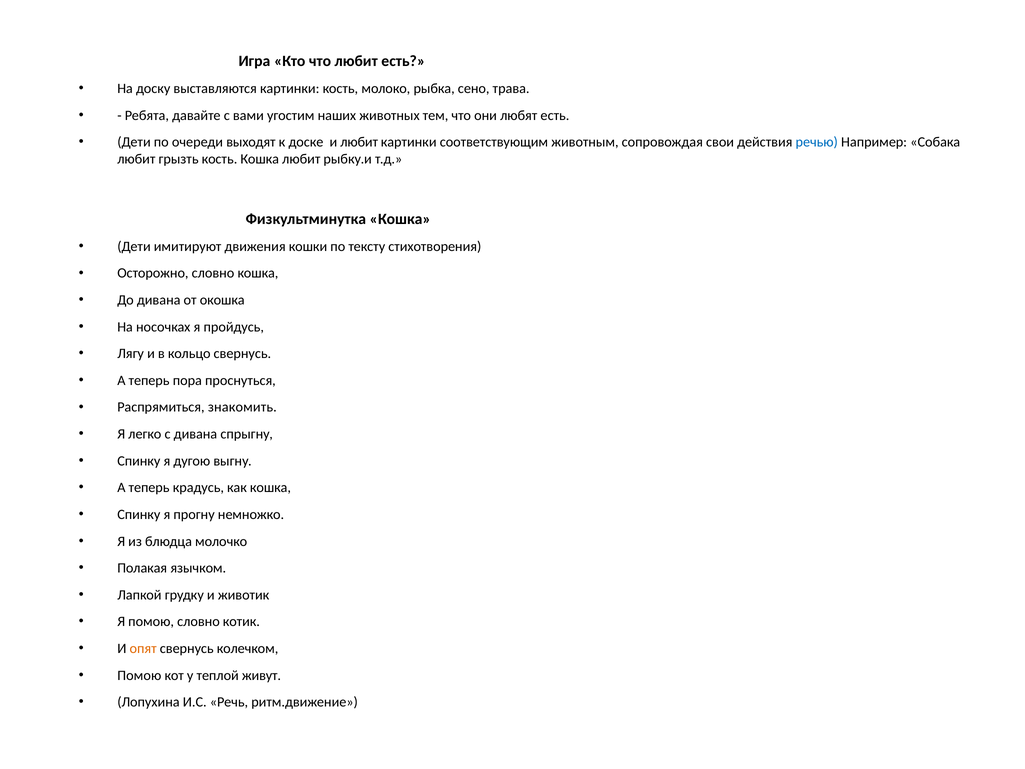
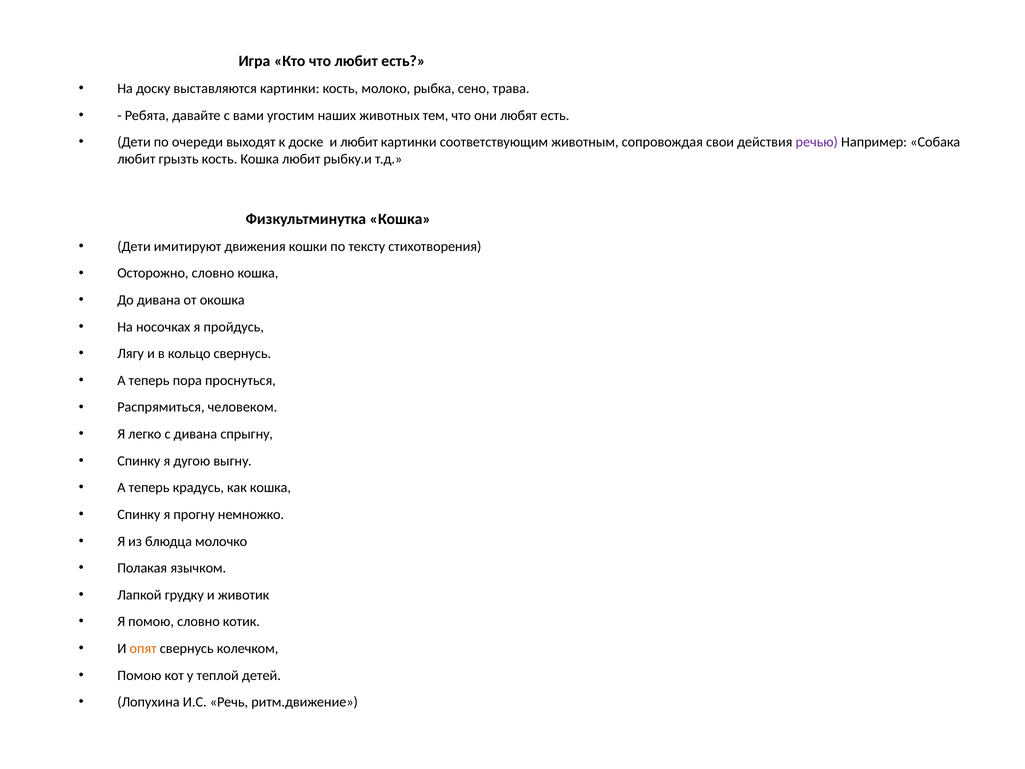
речью colour: blue -> purple
знакомить: знакомить -> человеком
живут: живут -> детей
